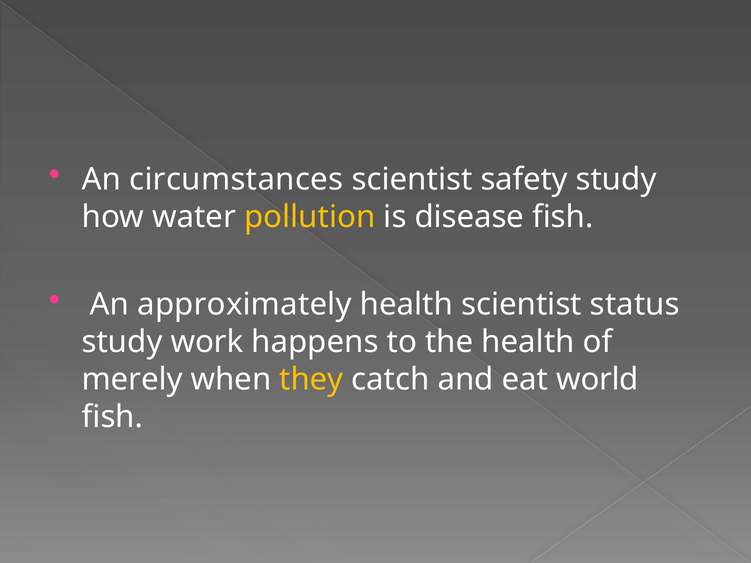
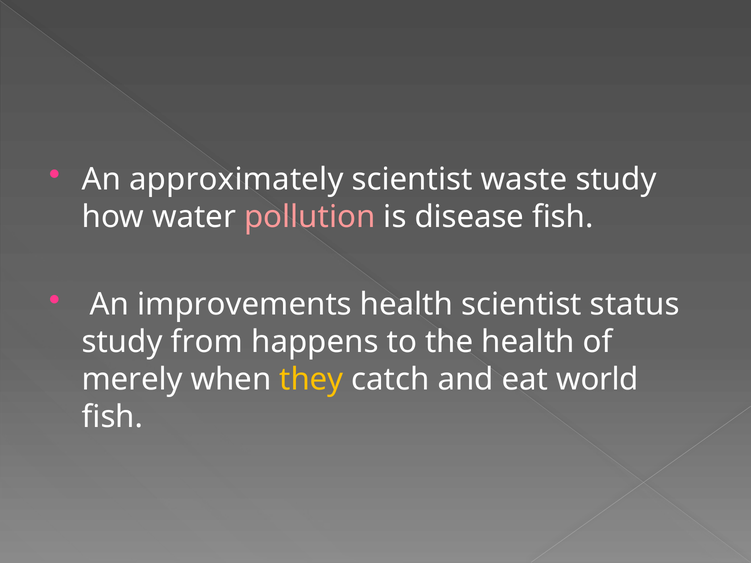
circumstances: circumstances -> approximately
safety: safety -> waste
pollution colour: yellow -> pink
approximately: approximately -> improvements
work: work -> from
